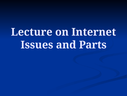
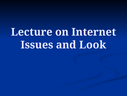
Parts: Parts -> Look
